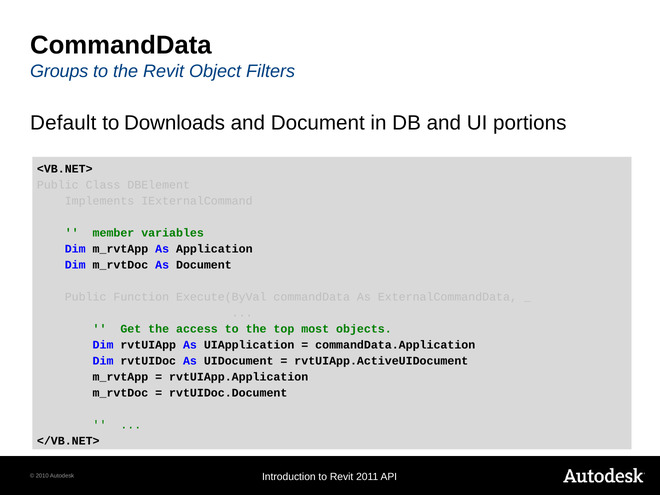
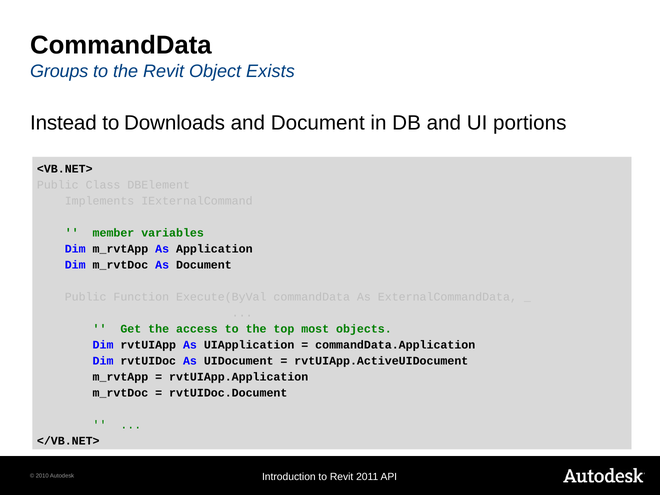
Filters: Filters -> Exists
Default: Default -> Instead
